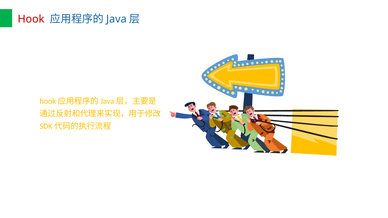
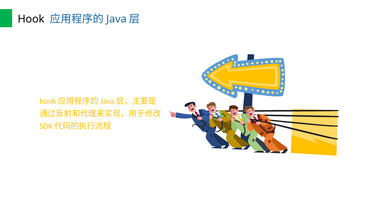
Hook colour: red -> black
